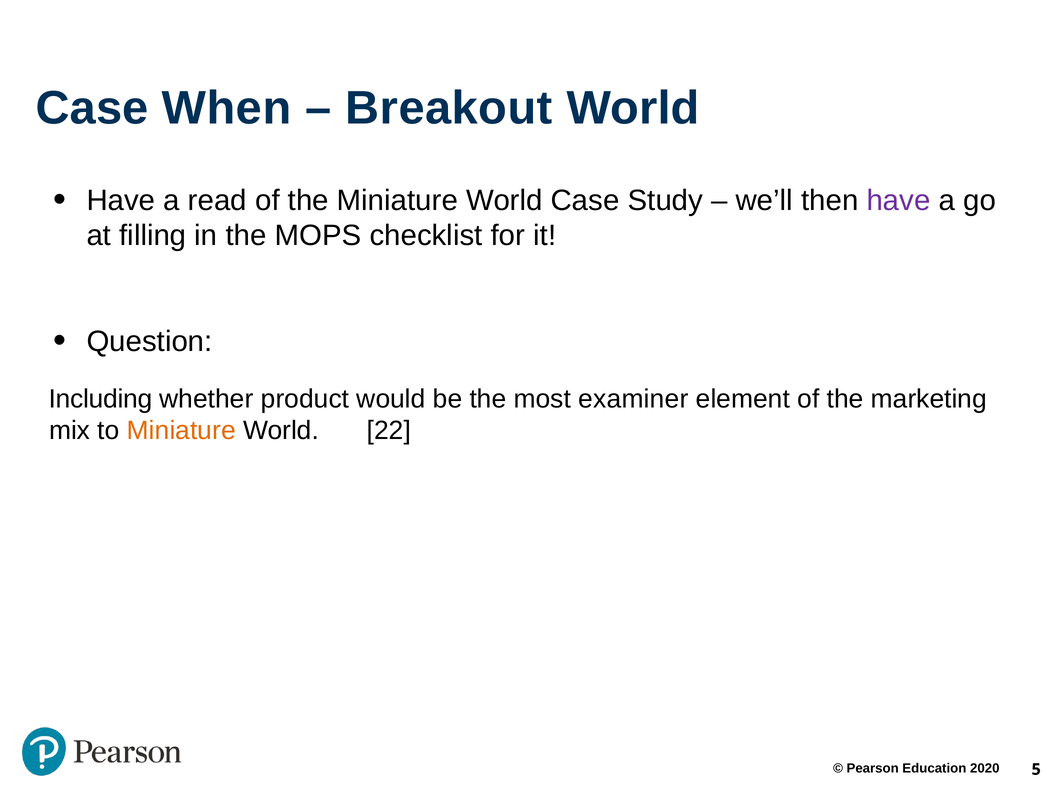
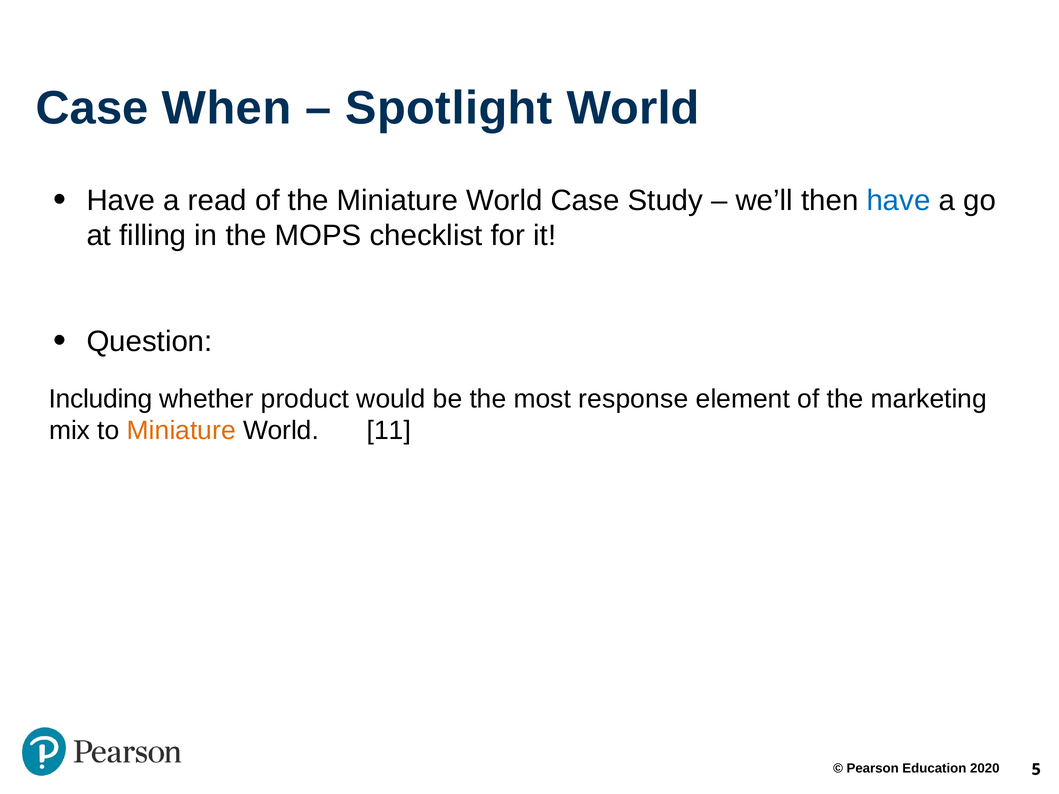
Breakout: Breakout -> Spotlight
have at (898, 201) colour: purple -> blue
examiner: examiner -> response
22: 22 -> 11
